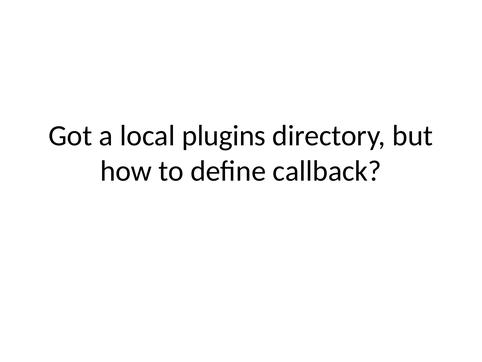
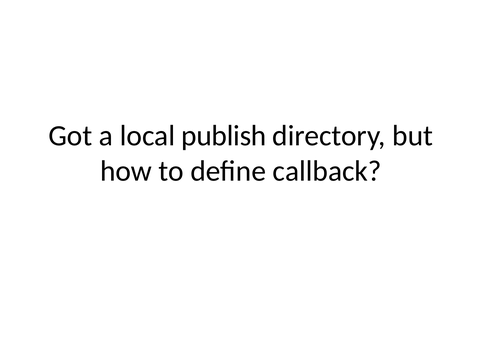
plugins: plugins -> publish
